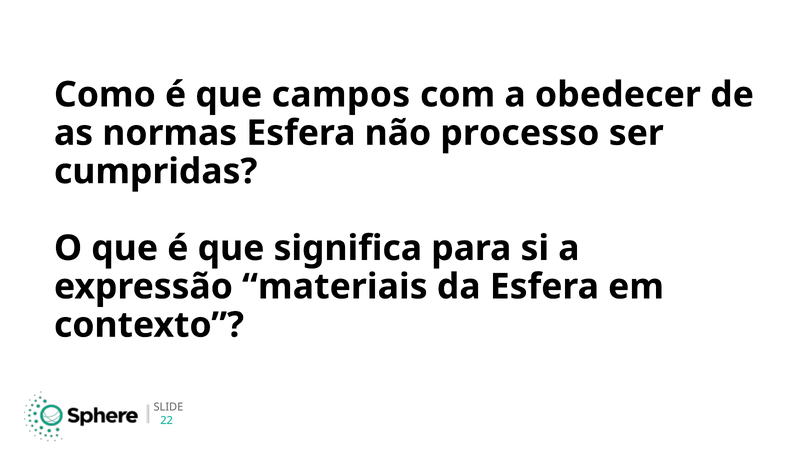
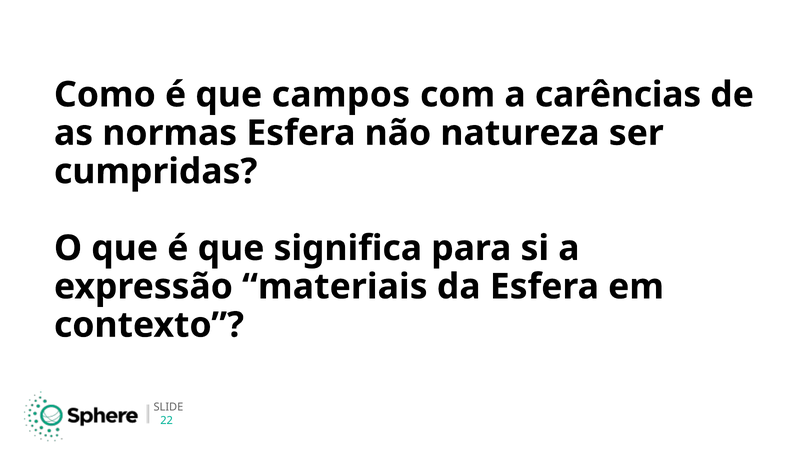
obedecer: obedecer -> carências
processo: processo -> natureza
